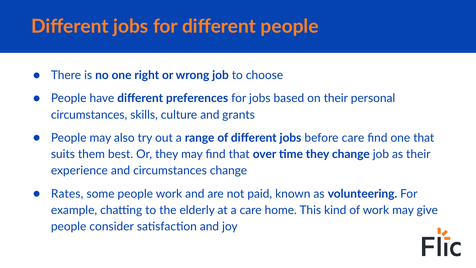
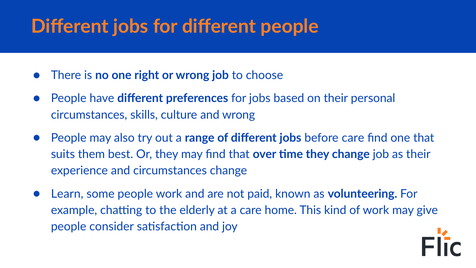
and grants: grants -> wrong
Rates: Rates -> Learn
